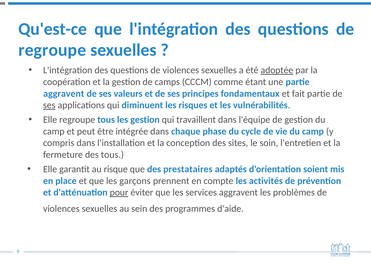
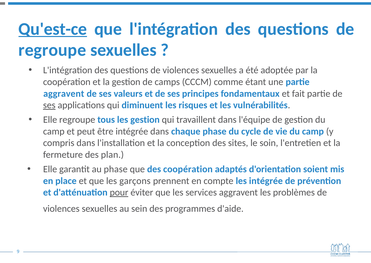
Qu'est-ce underline: none -> present
adoptée underline: present -> none
des tous: tous -> plan
au risque: risque -> phase
des prestataires: prestataires -> coopération
les activités: activités -> intégrée
